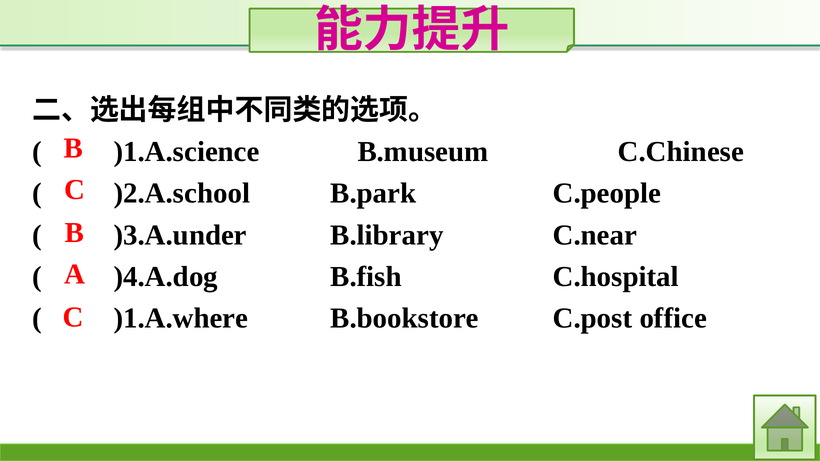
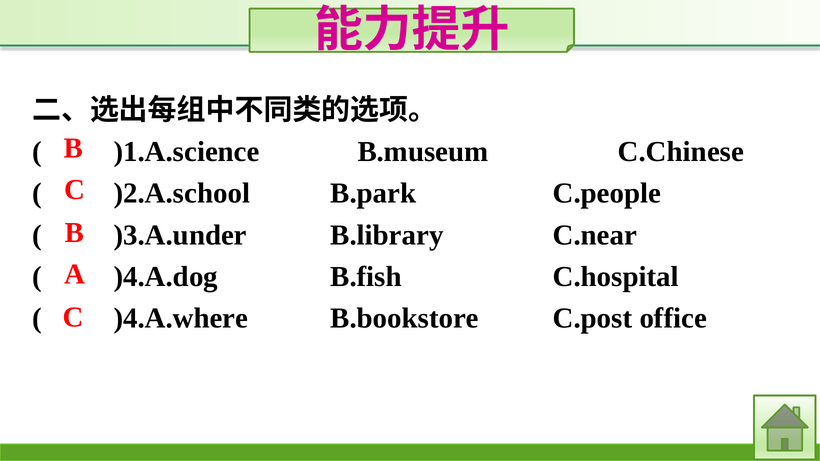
)1.A.where: )1.A.where -> )4.A.where
